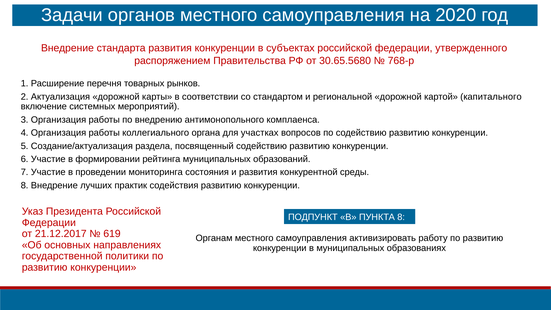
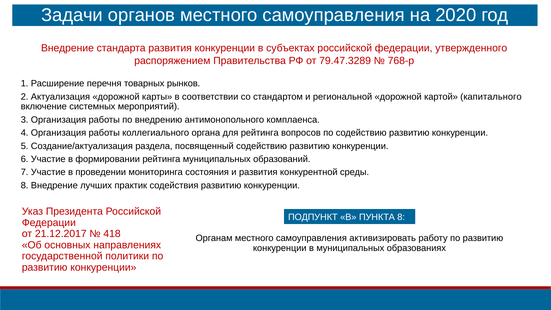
30.65.5680: 30.65.5680 -> 79.47.3289
для участках: участках -> рейтинга
619: 619 -> 418
